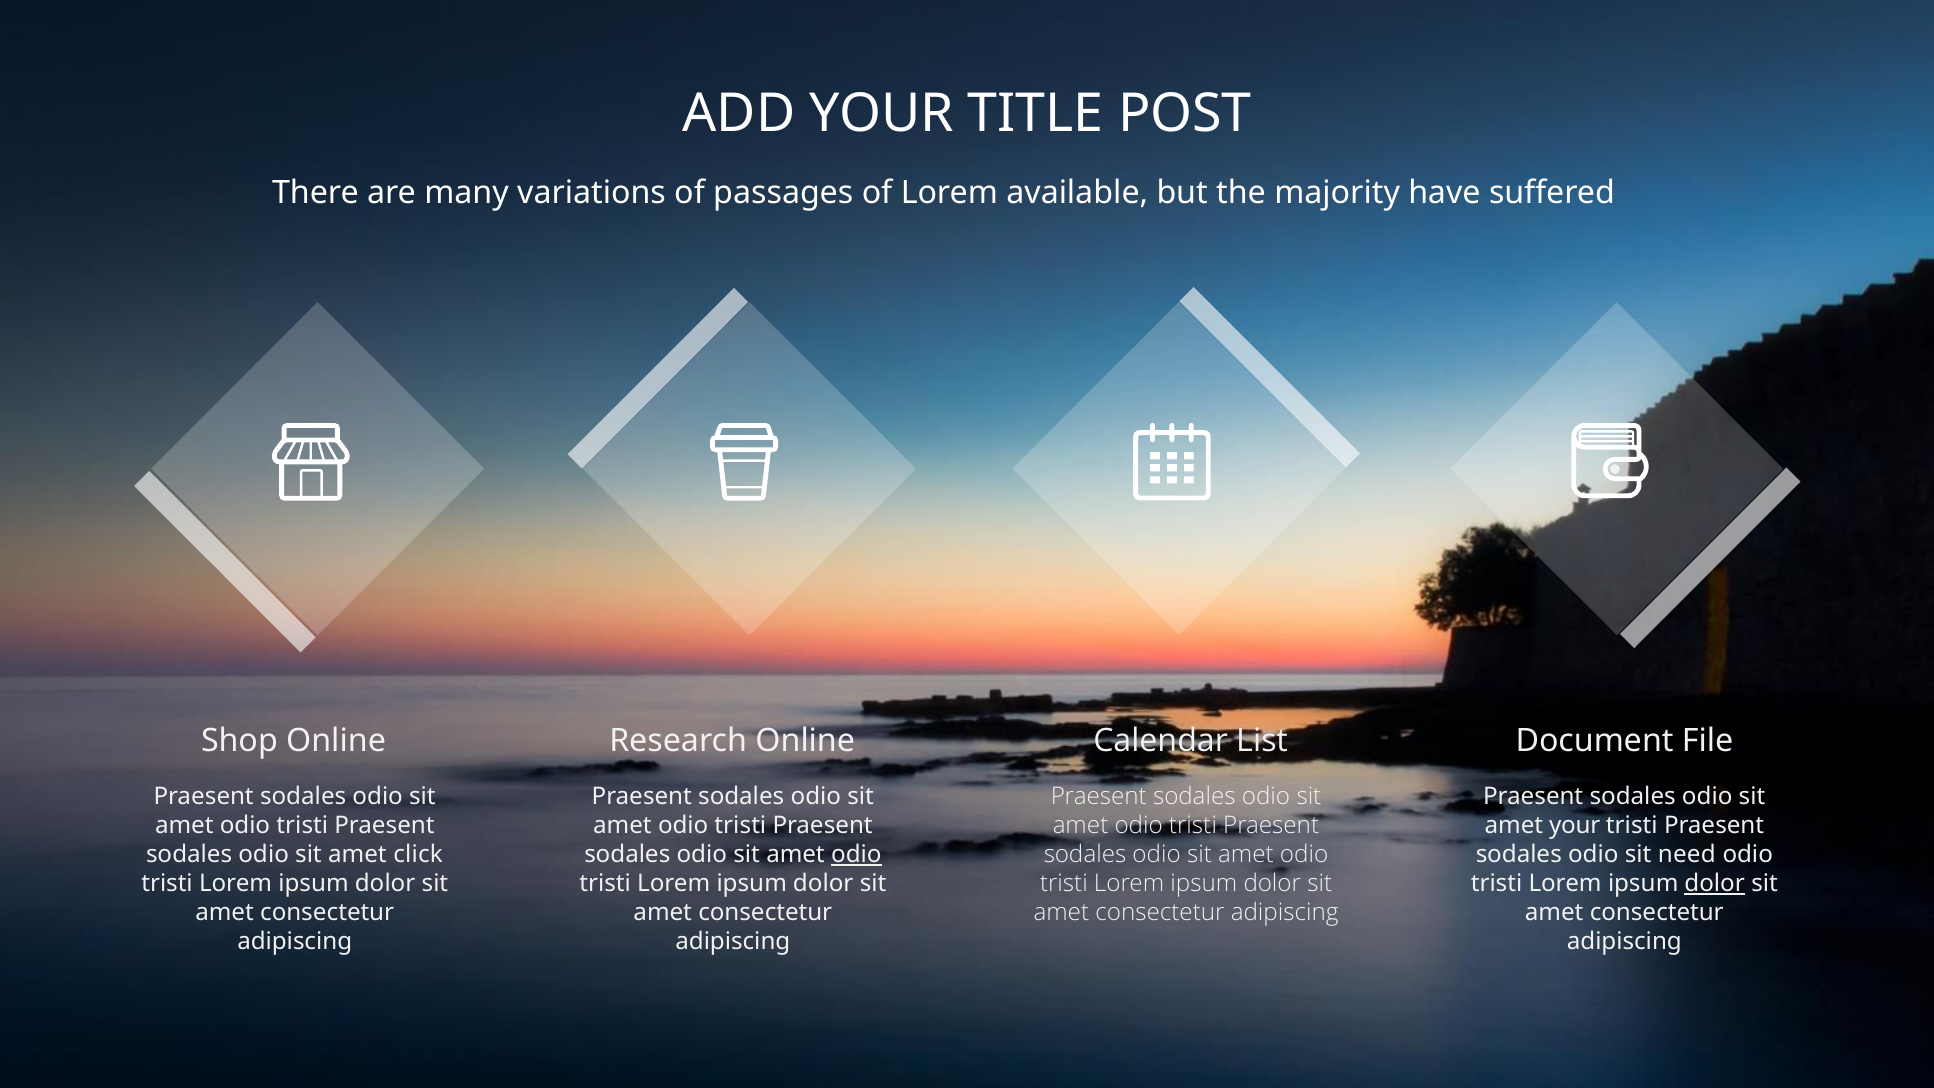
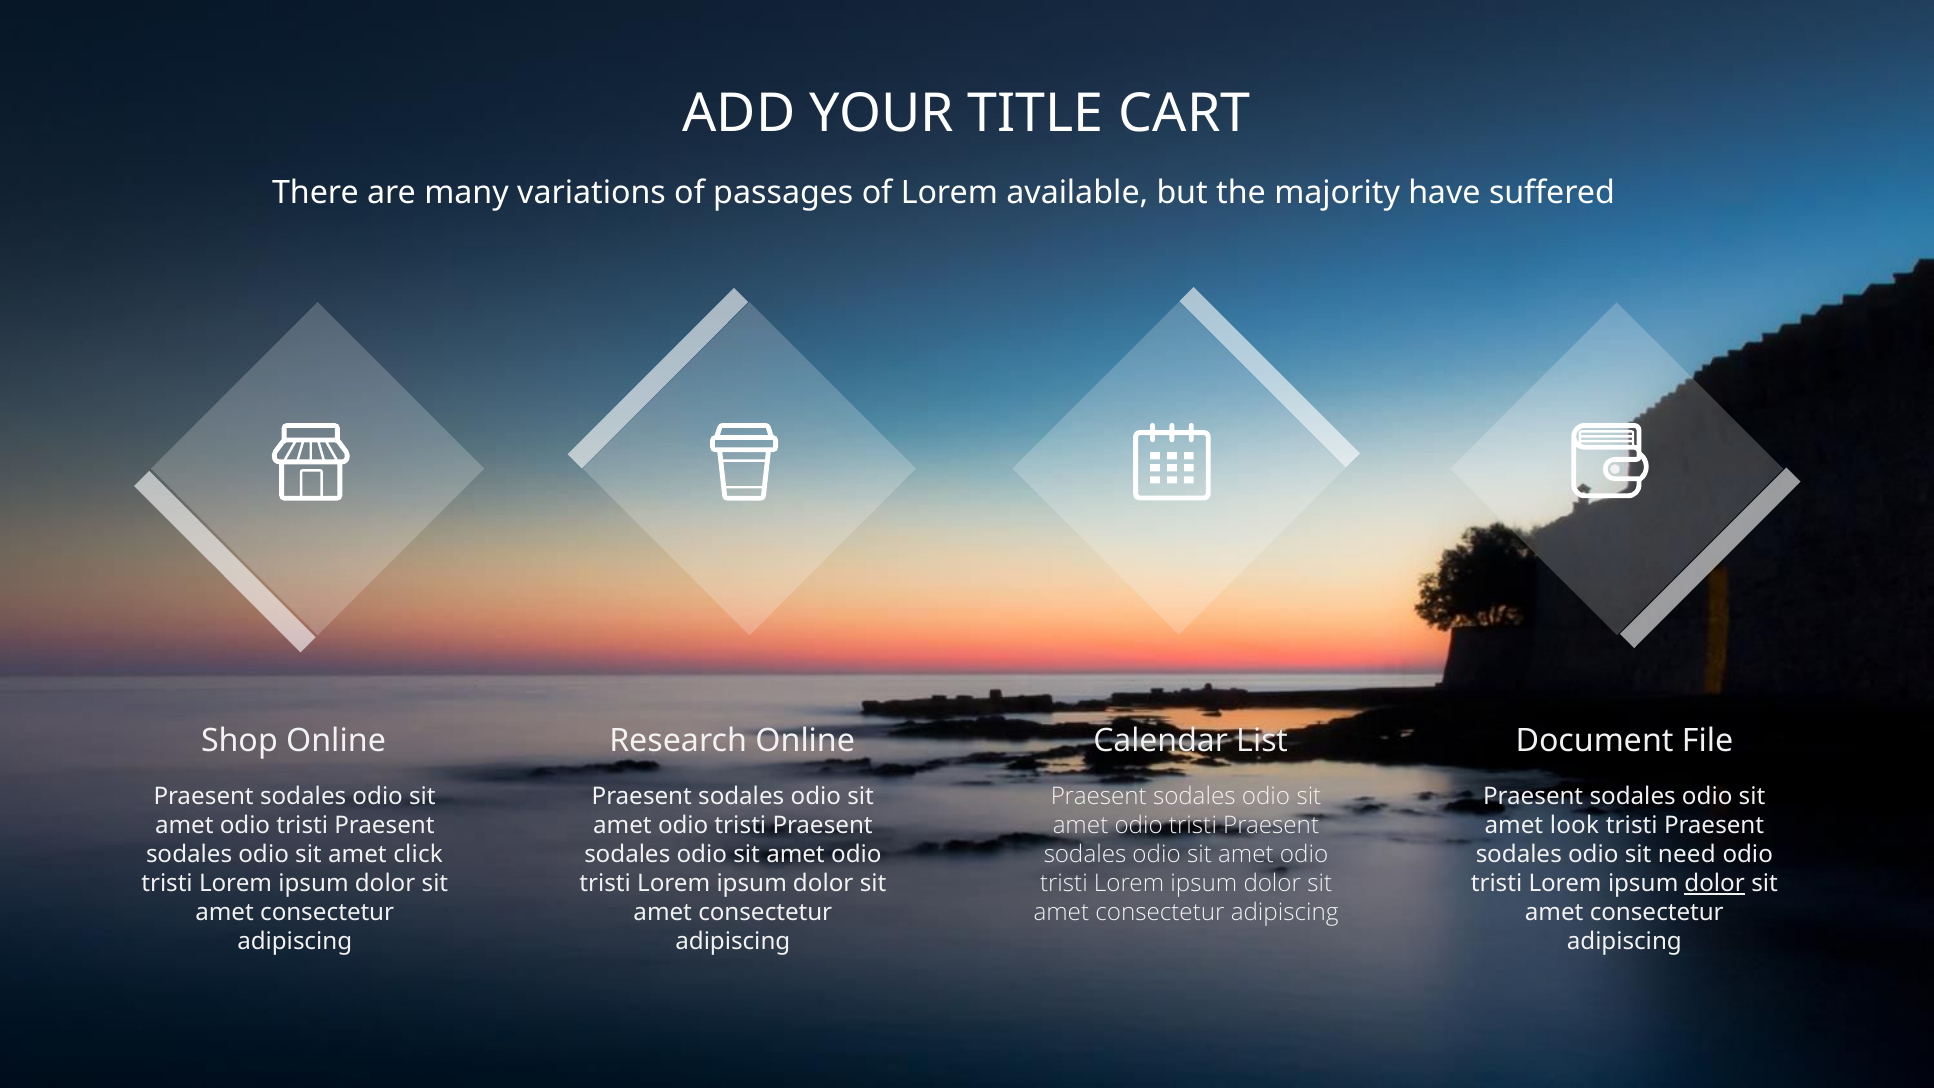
POST: POST -> CART
amet your: your -> look
odio at (856, 854) underline: present -> none
